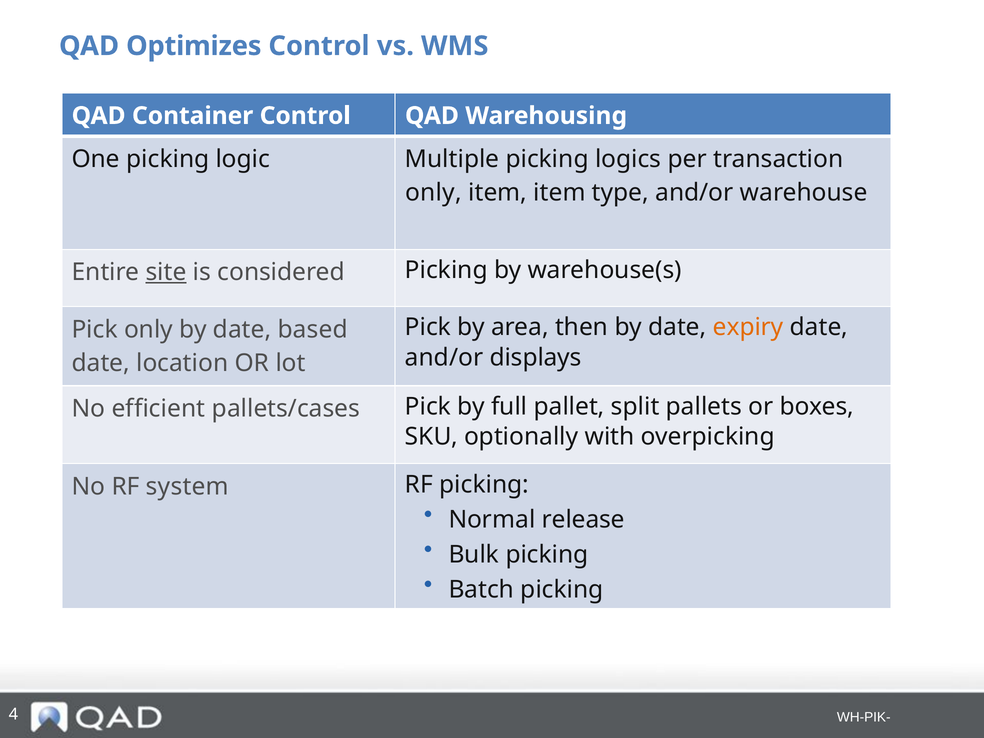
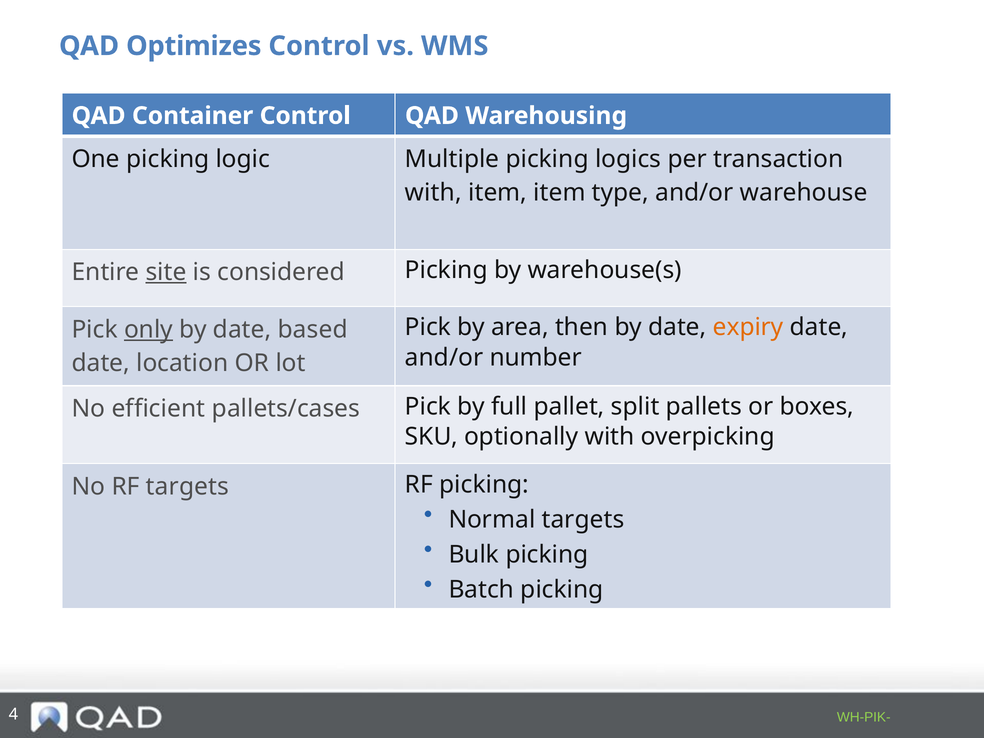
only at (433, 193): only -> with
only at (149, 329) underline: none -> present
displays: displays -> number
RF system: system -> targets
Normal release: release -> targets
WH-PIK- colour: white -> light green
